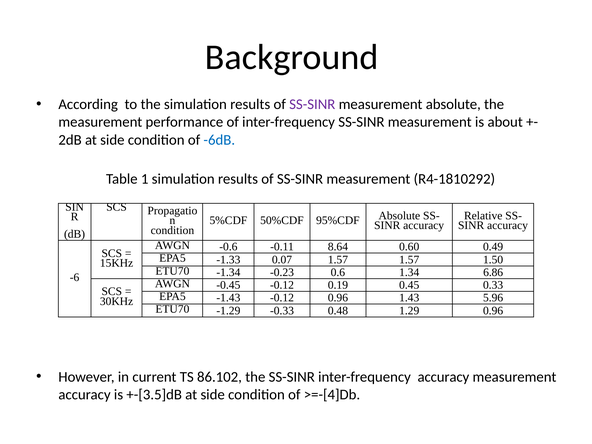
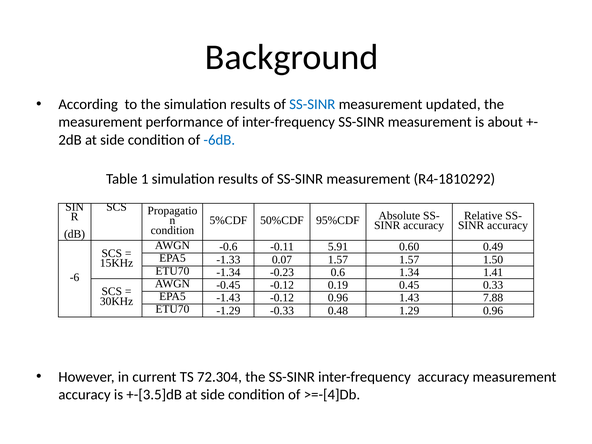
SS-SINR at (312, 104) colour: purple -> blue
measurement absolute: absolute -> updated
8.64: 8.64 -> 5.91
6.86: 6.86 -> 1.41
5.96: 5.96 -> 7.88
86.102: 86.102 -> 72.304
